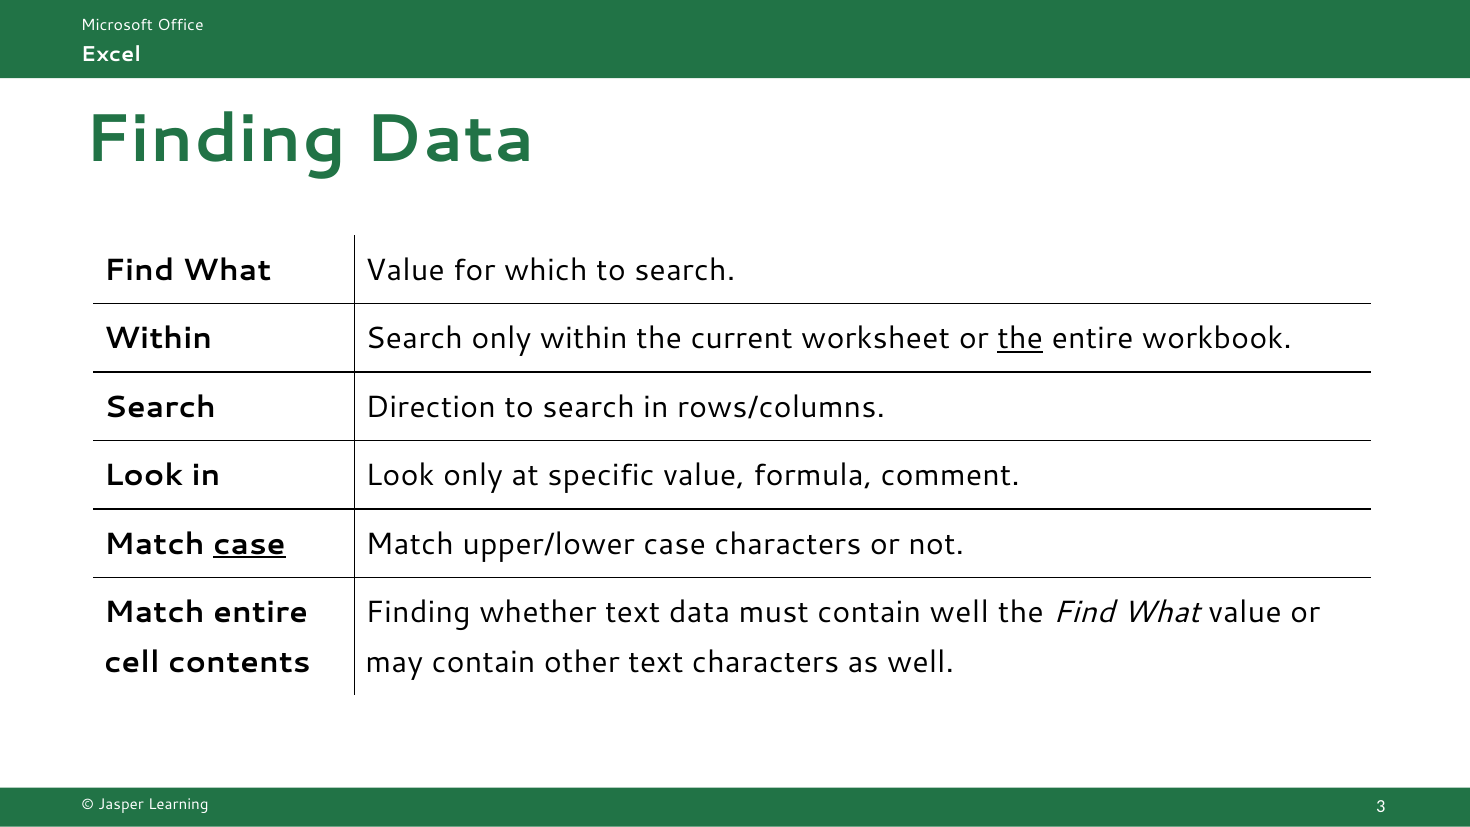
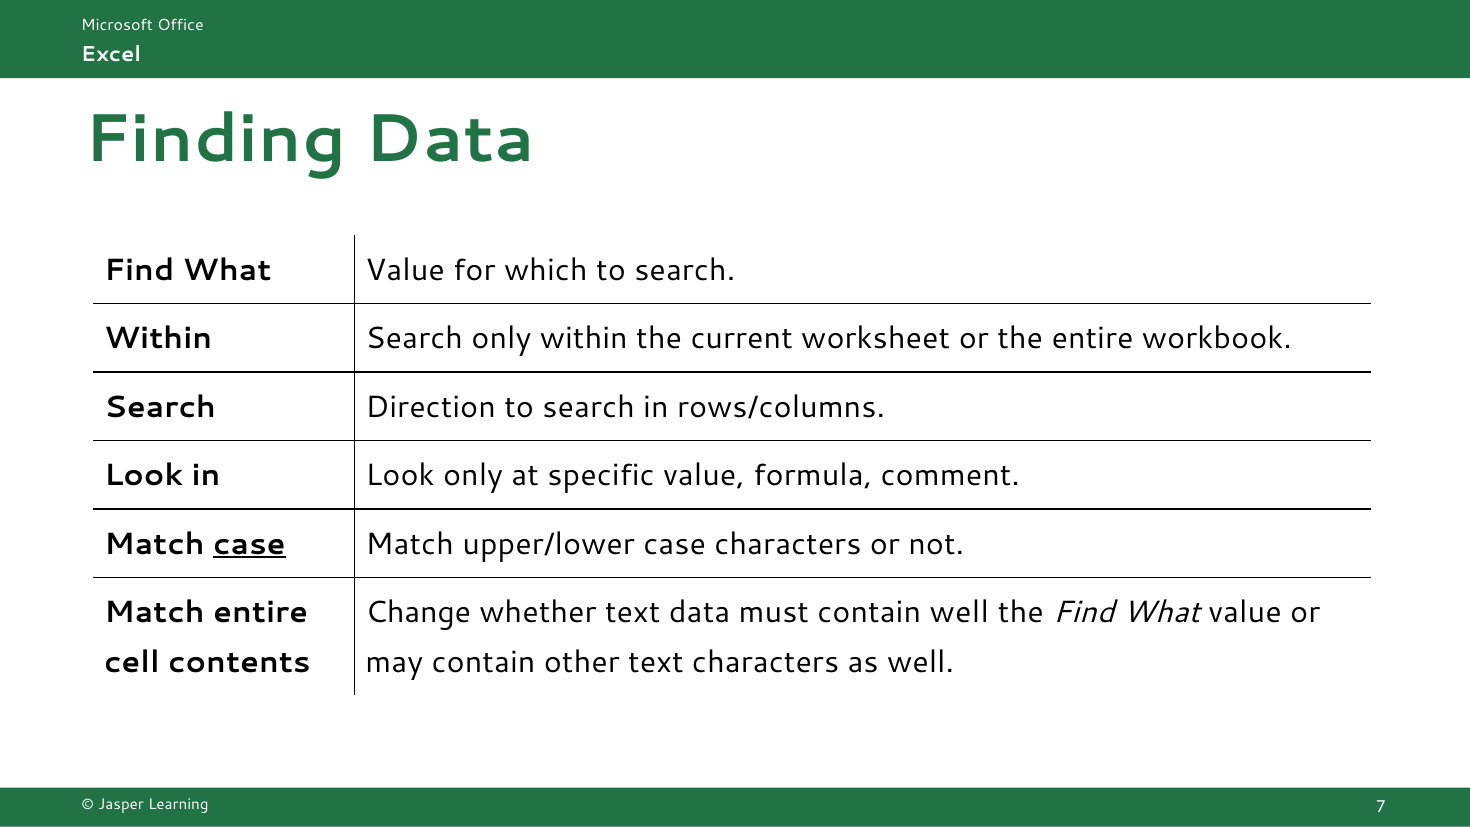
the at (1020, 339) underline: present -> none
Finding at (418, 612): Finding -> Change
3: 3 -> 7
